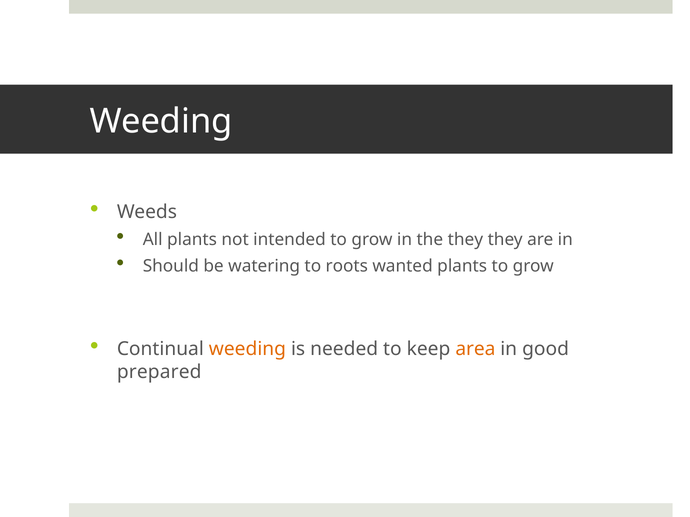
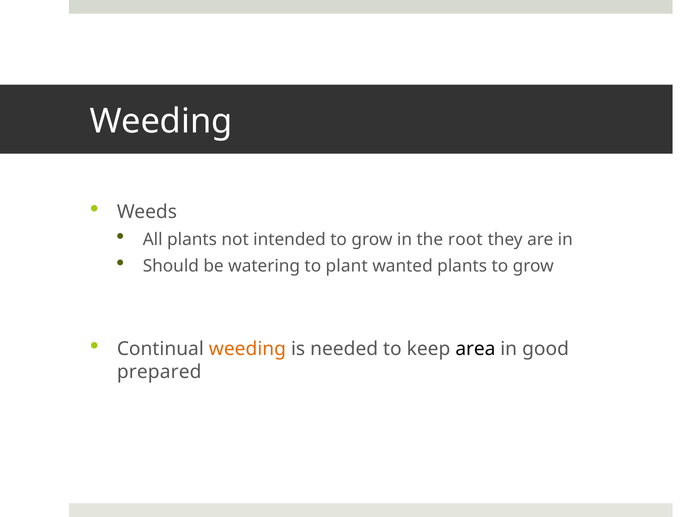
the they: they -> root
roots: roots -> plant
area colour: orange -> black
